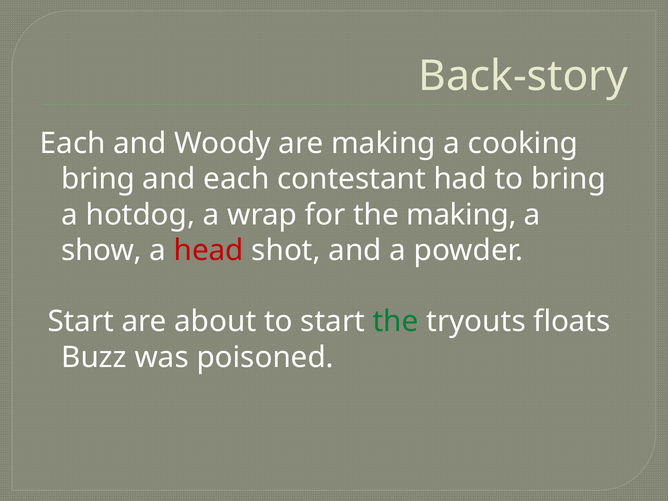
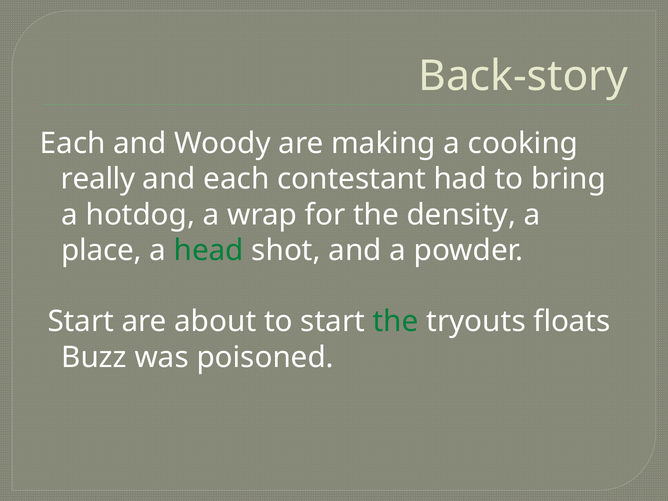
bring at (98, 179): bring -> really
the making: making -> density
show: show -> place
head colour: red -> green
